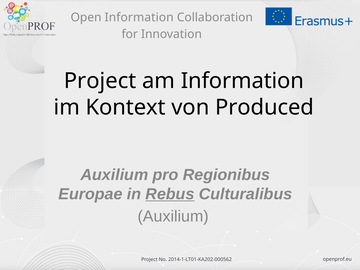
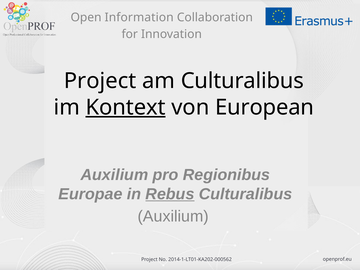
am Information: Information -> Culturalibus
Kontext underline: none -> present
Produced: Produced -> European
